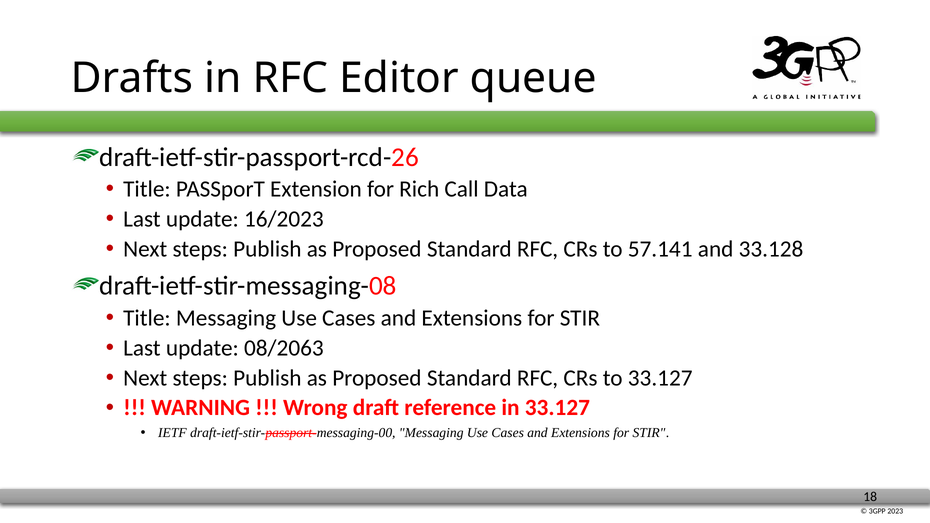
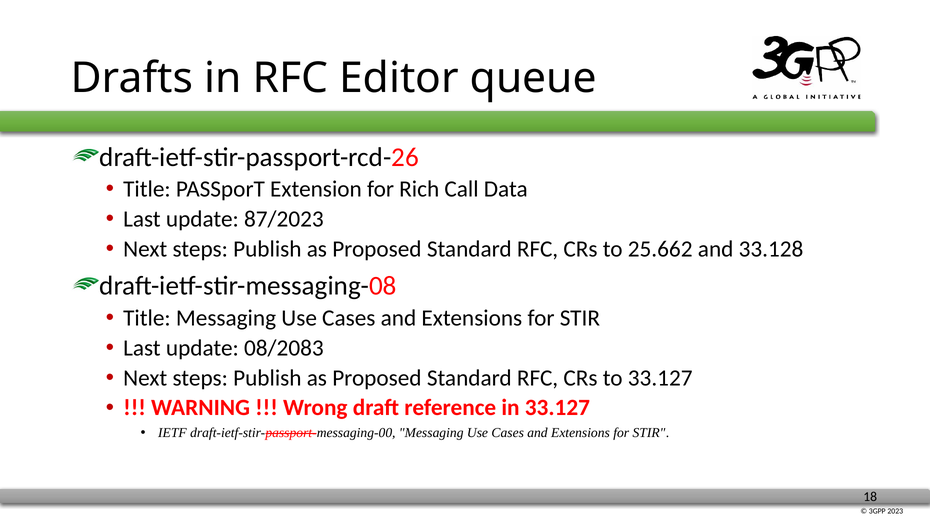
16/2023: 16/2023 -> 87/2023
57.141: 57.141 -> 25.662
08/2063: 08/2063 -> 08/2083
